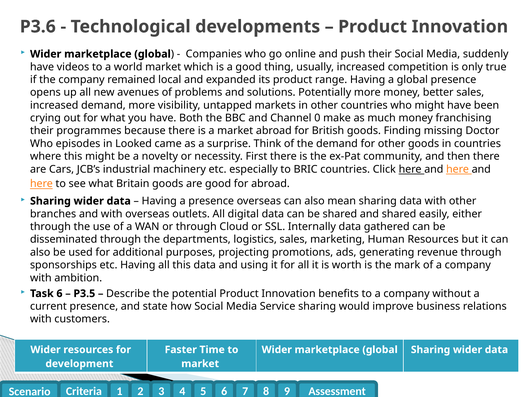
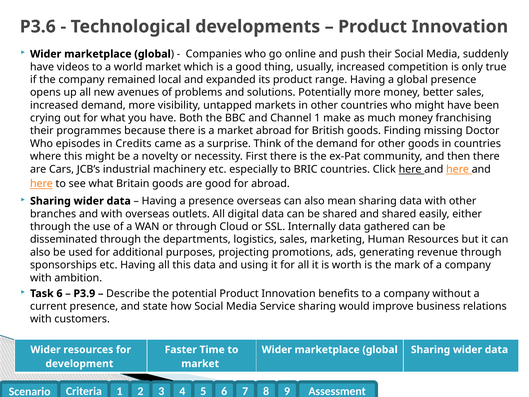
Channel 0: 0 -> 1
Looked: Looked -> Credits
P3.5: P3.5 -> P3.9
